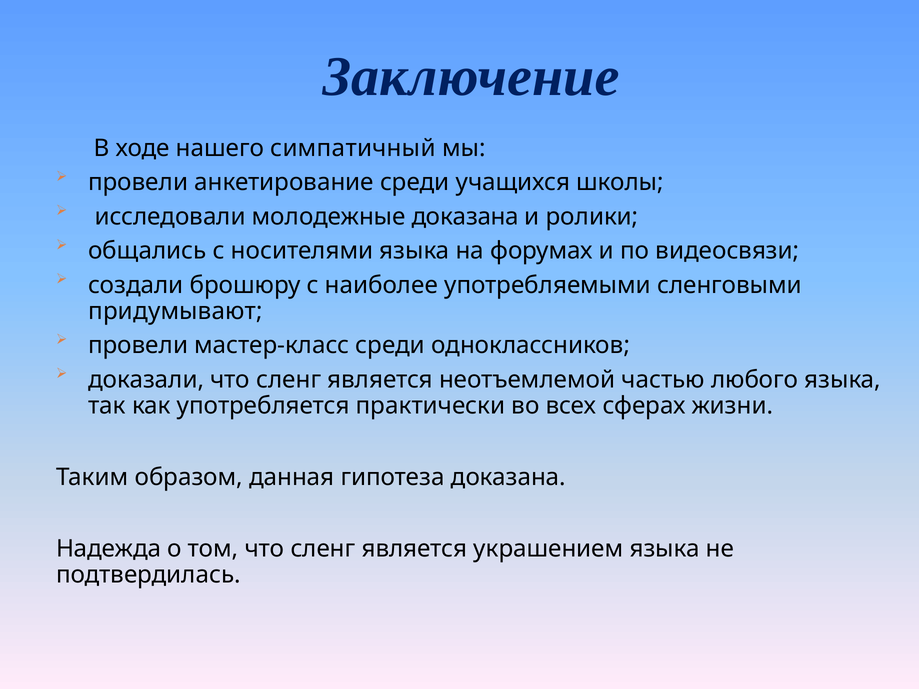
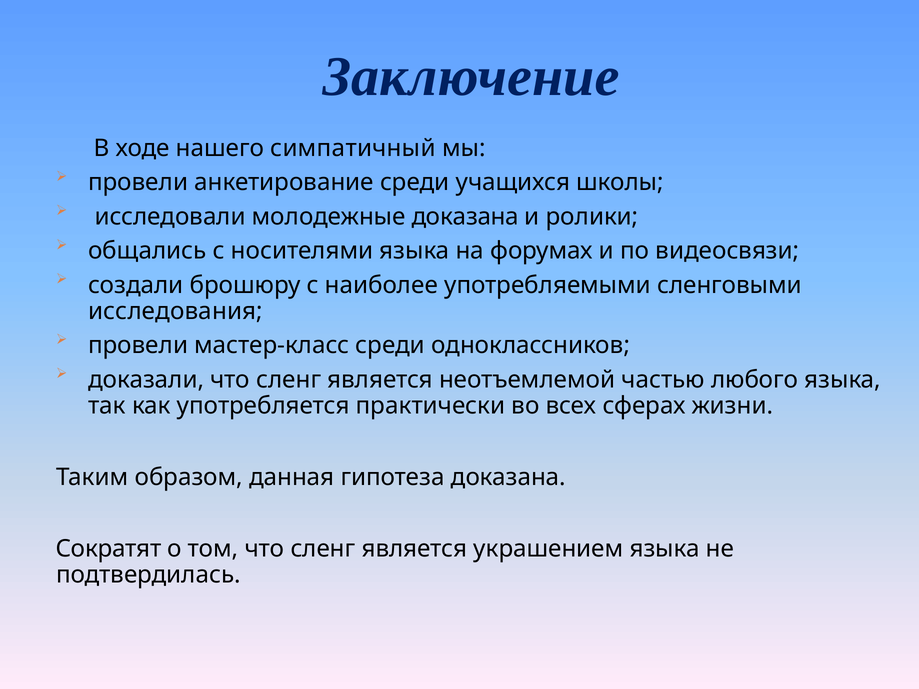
придумывают: придумывают -> исследования
Надежда: Надежда -> Сократят
